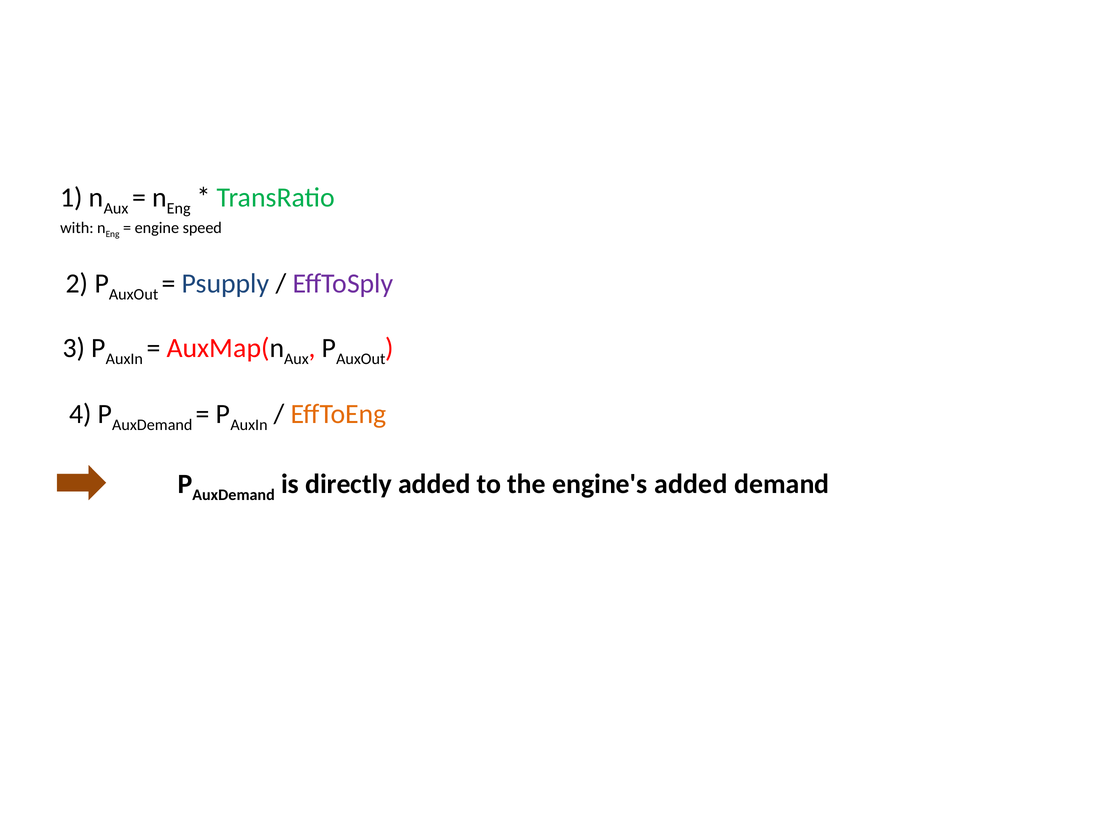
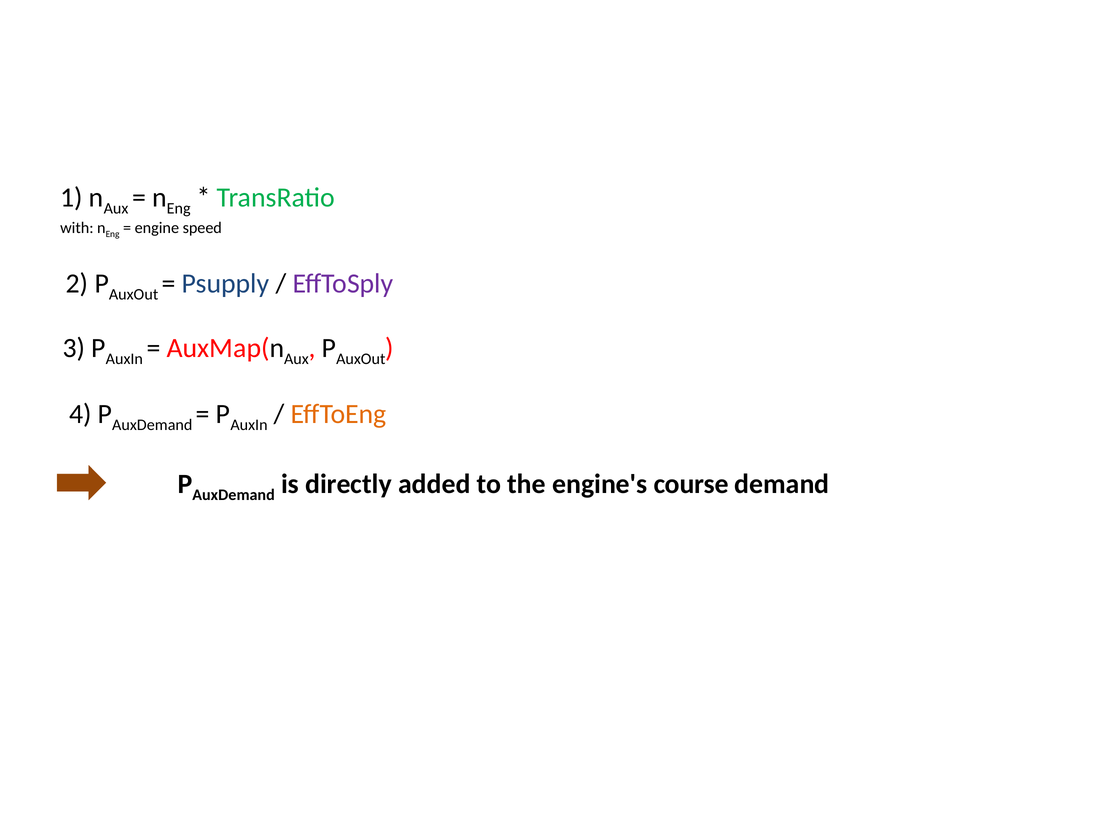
engine's added: added -> course
